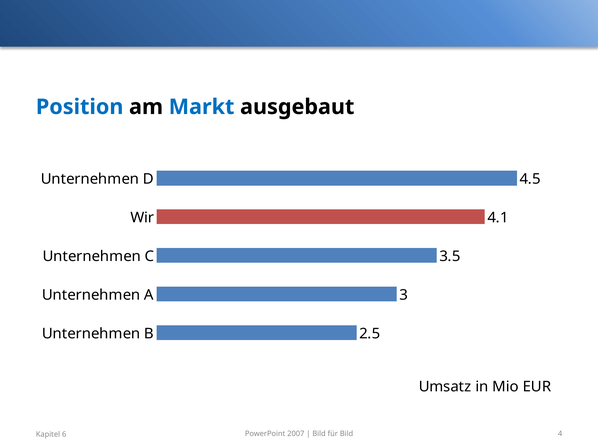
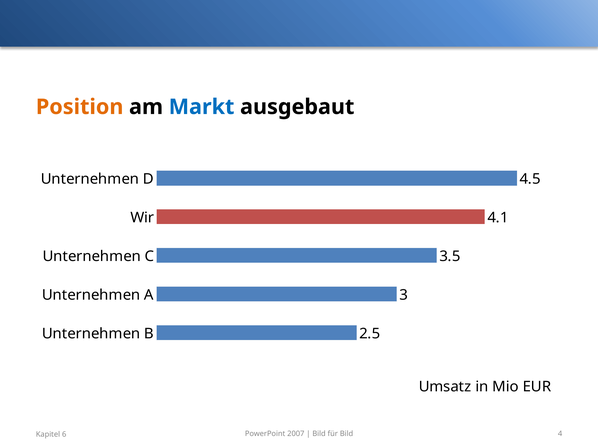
Position colour: blue -> orange
